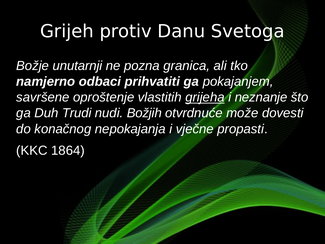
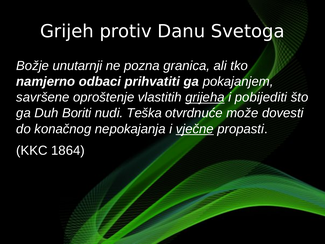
neznanje: neznanje -> pobijediti
Trudi: Trudi -> Boriti
Božjih: Božjih -> Teška
vječne underline: none -> present
